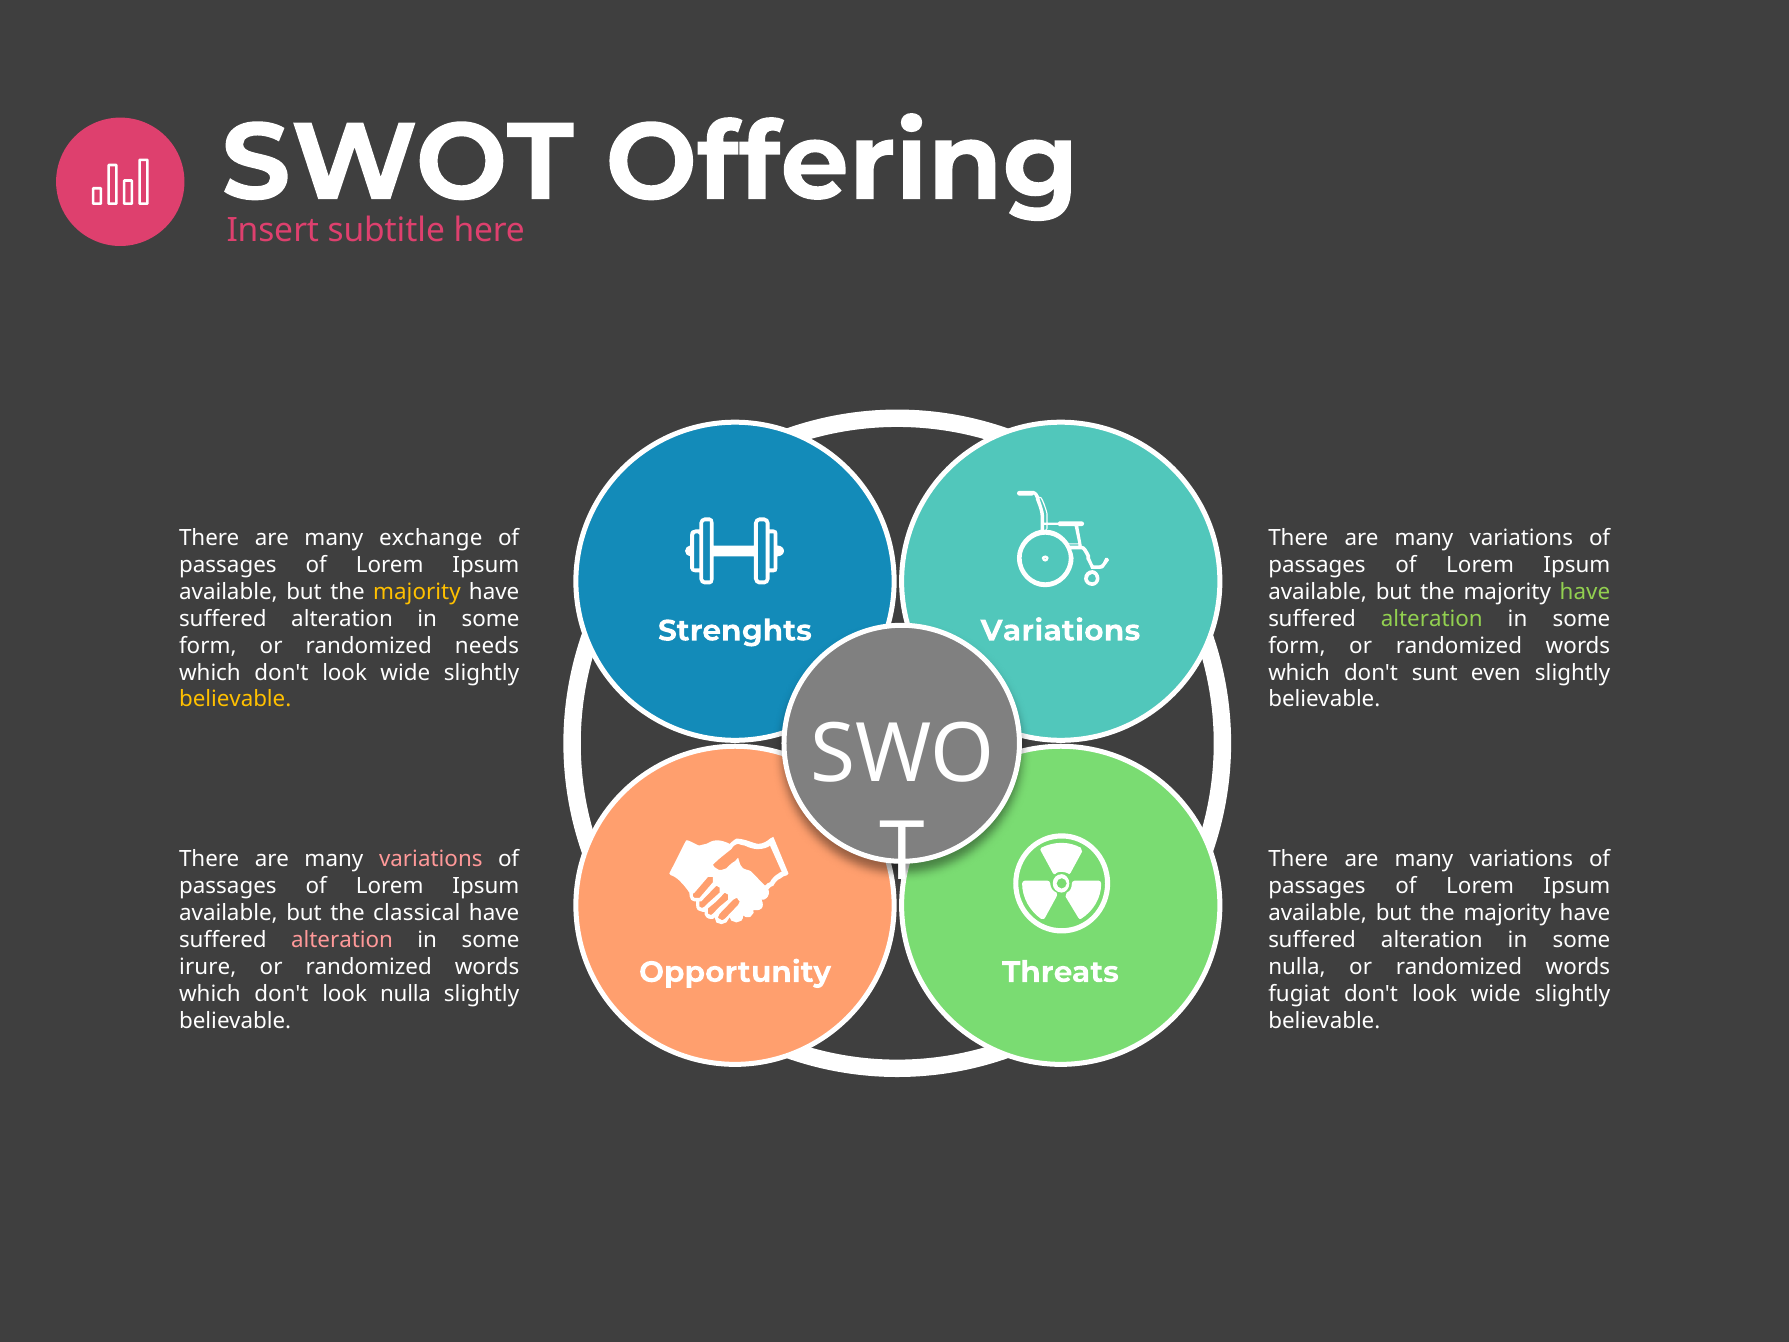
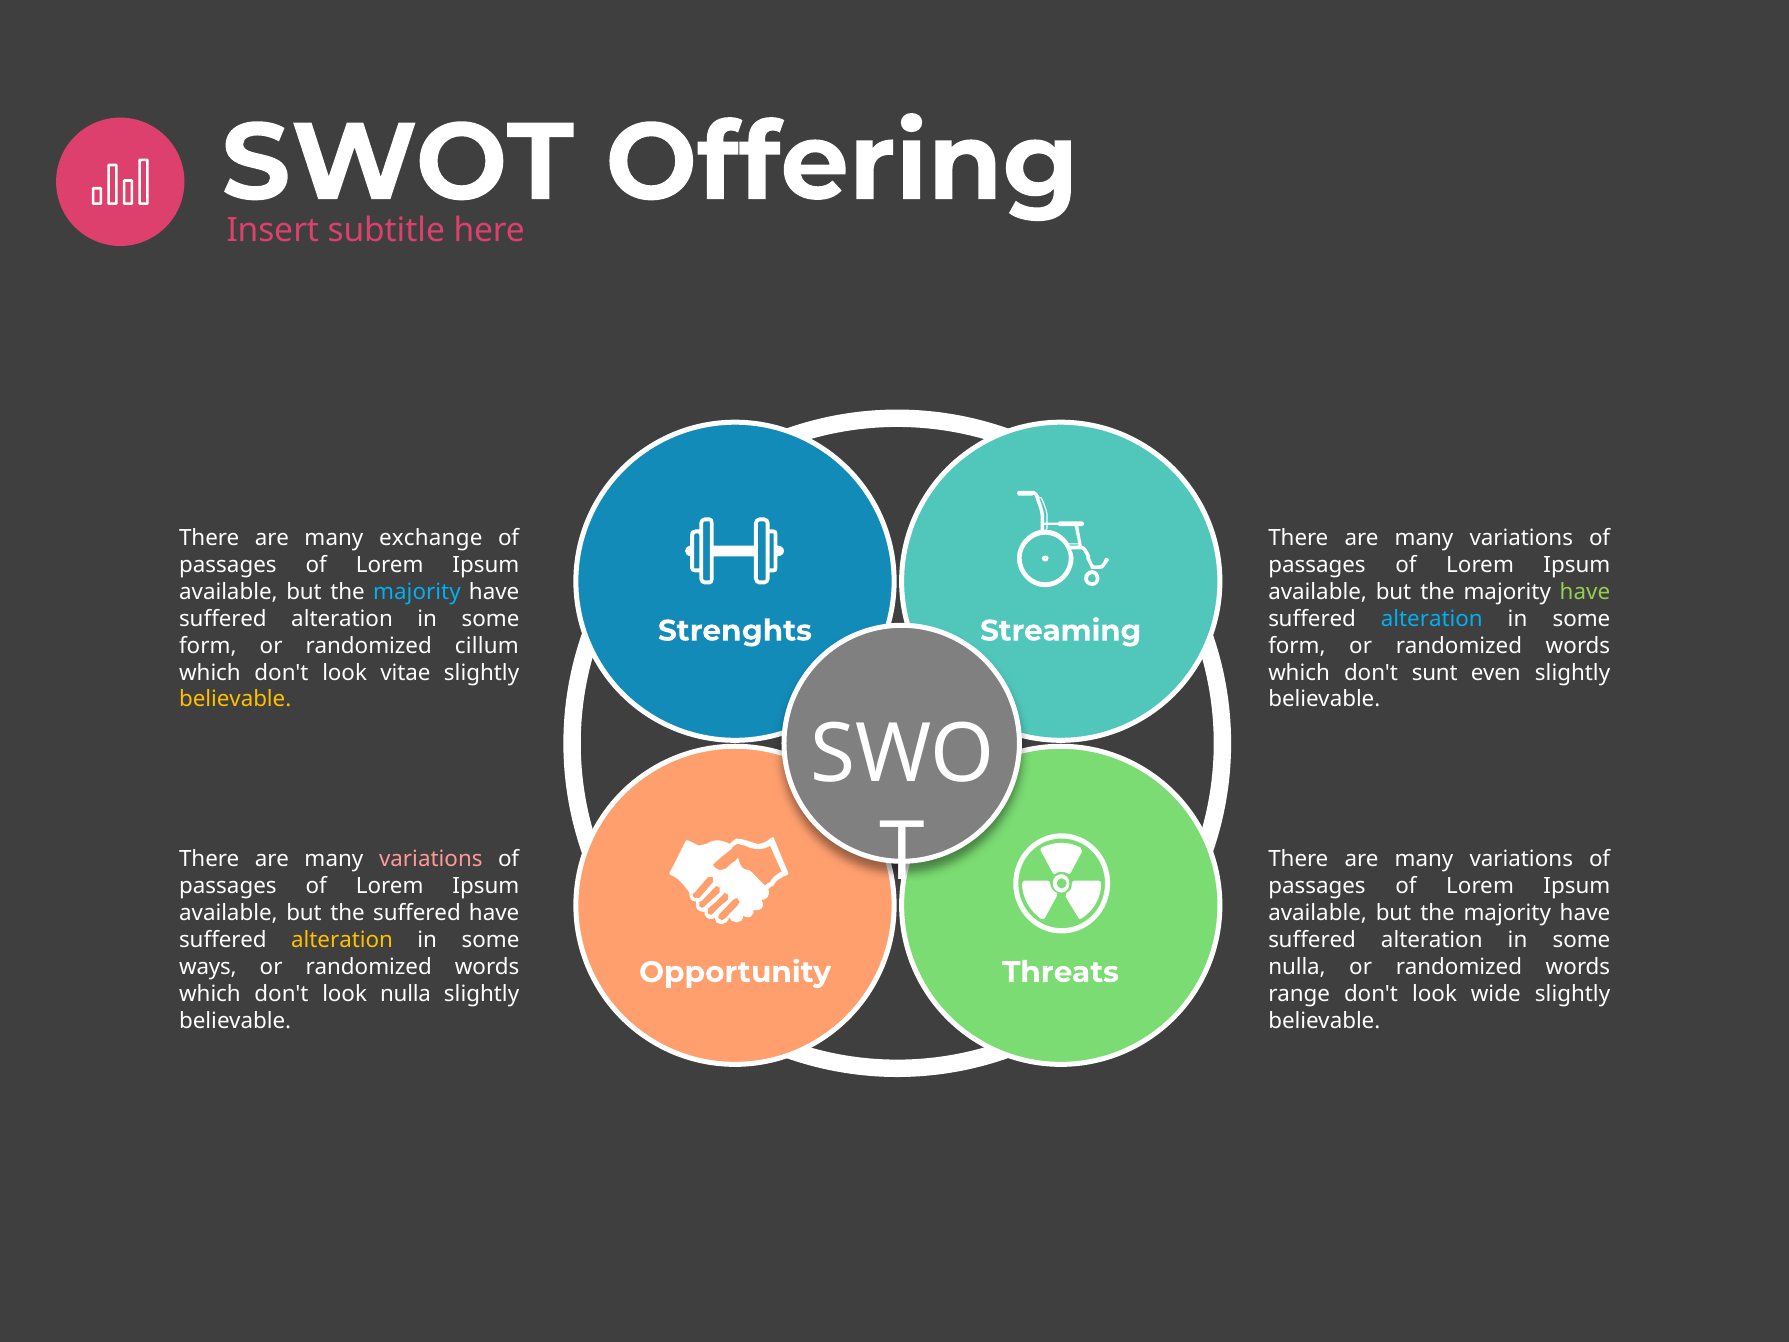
majority at (417, 592) colour: yellow -> light blue
alteration at (1432, 619) colour: light green -> light blue
Variations at (1060, 631): Variations -> Streaming
needs: needs -> cillum
which don't look wide: wide -> vitae
the classical: classical -> suffered
alteration at (342, 940) colour: pink -> yellow
irure: irure -> ways
fugiat: fugiat -> range
